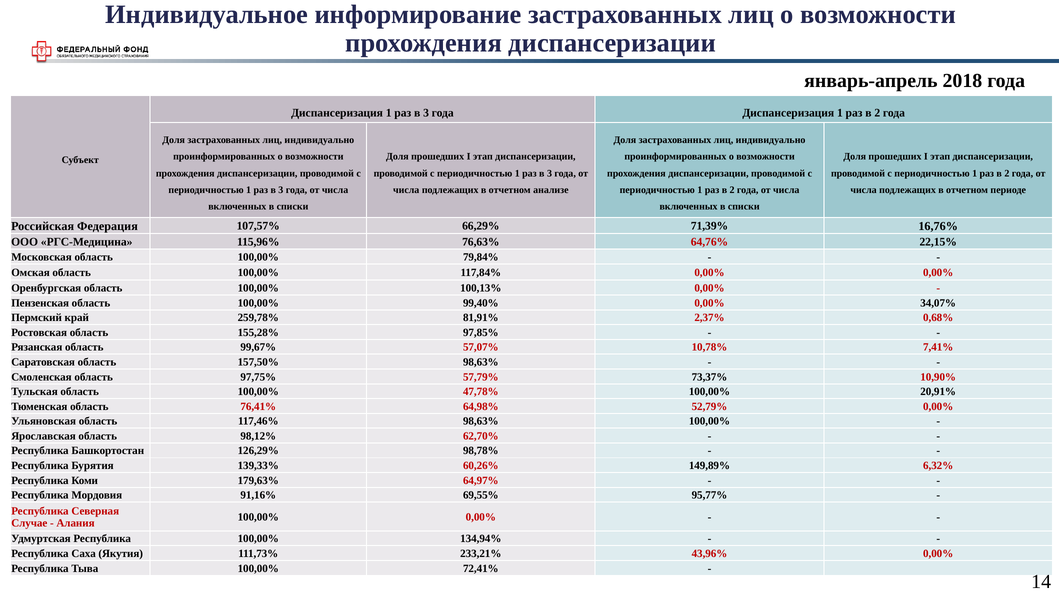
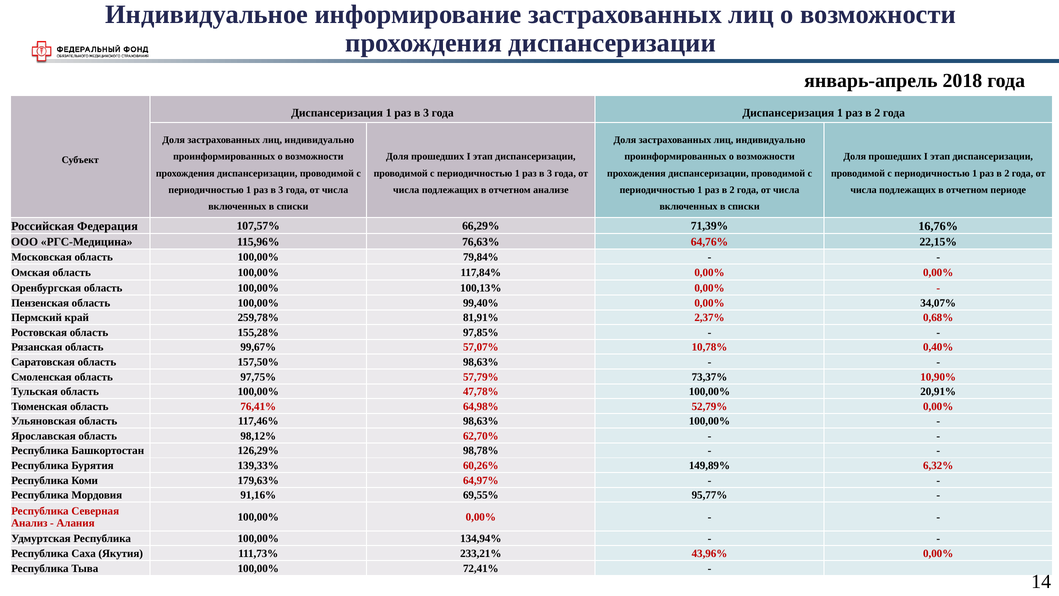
7,41%: 7,41% -> 0,40%
Случае: Случае -> Анализ
